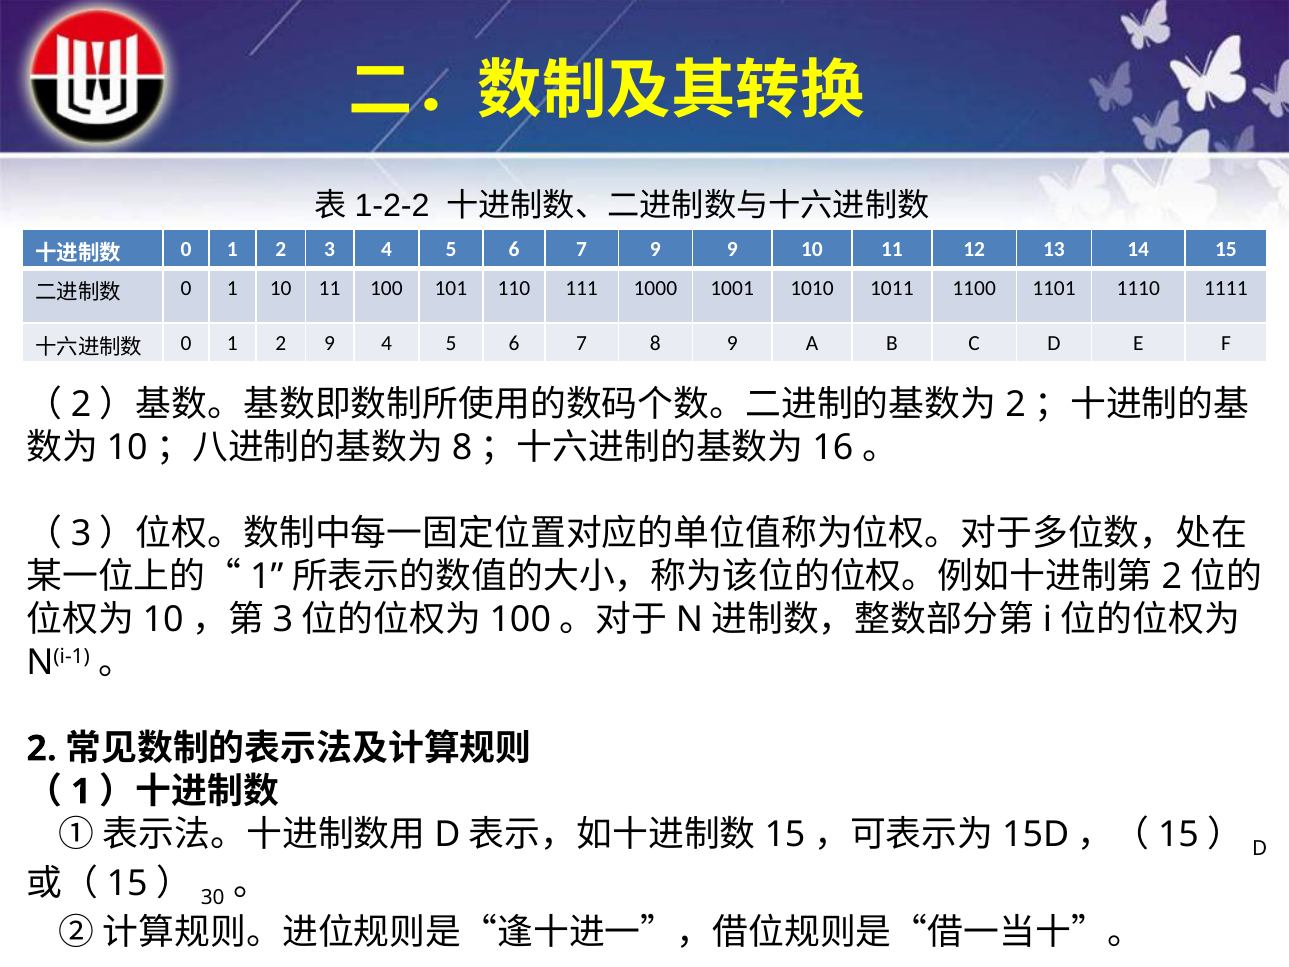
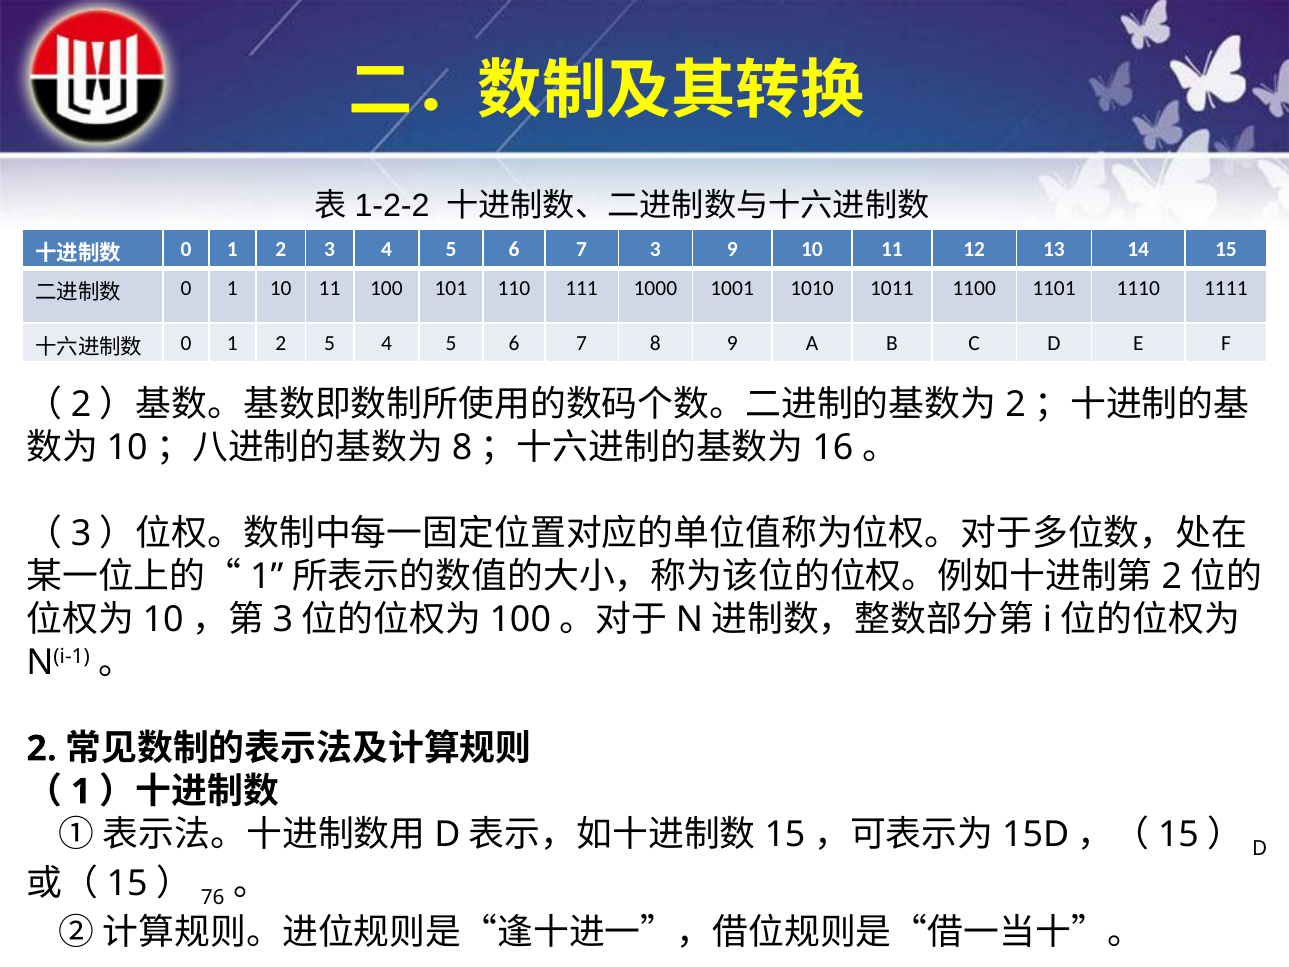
7 9: 9 -> 3
2 9: 9 -> 5
30: 30 -> 76
